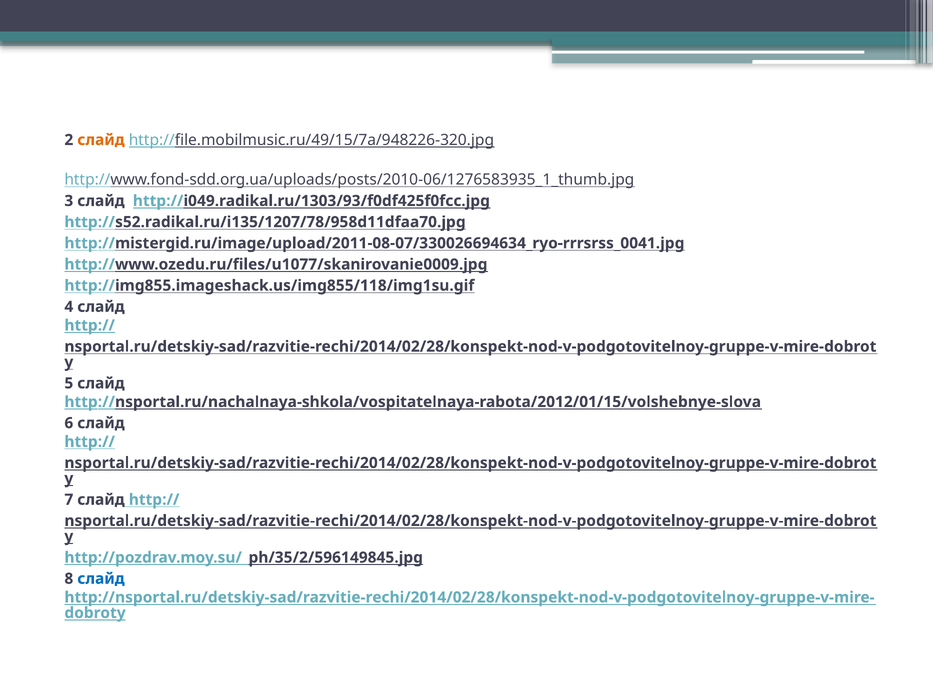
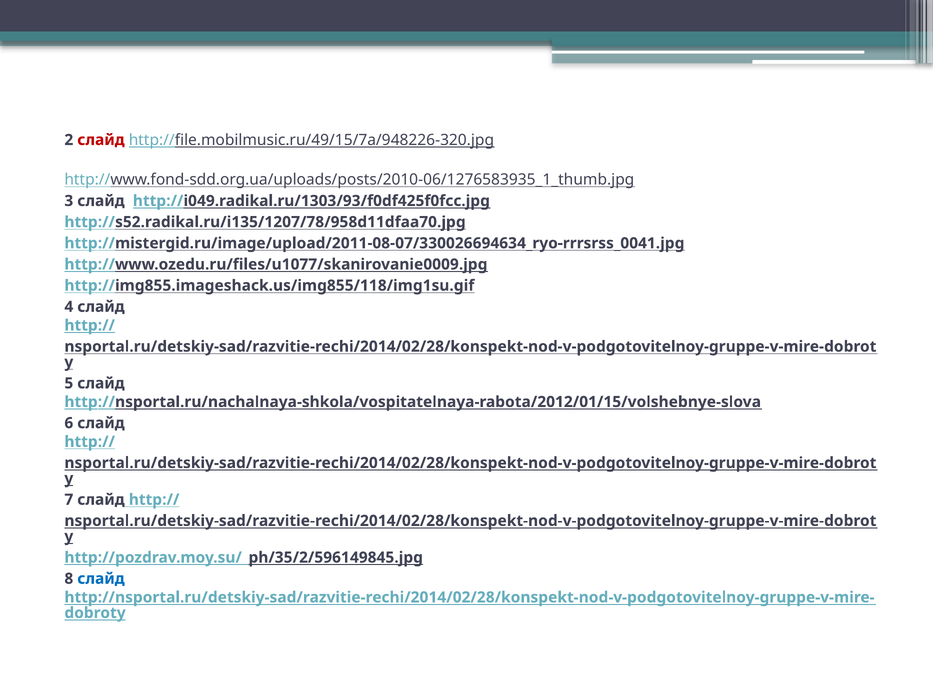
слайд at (101, 140) colour: orange -> red
